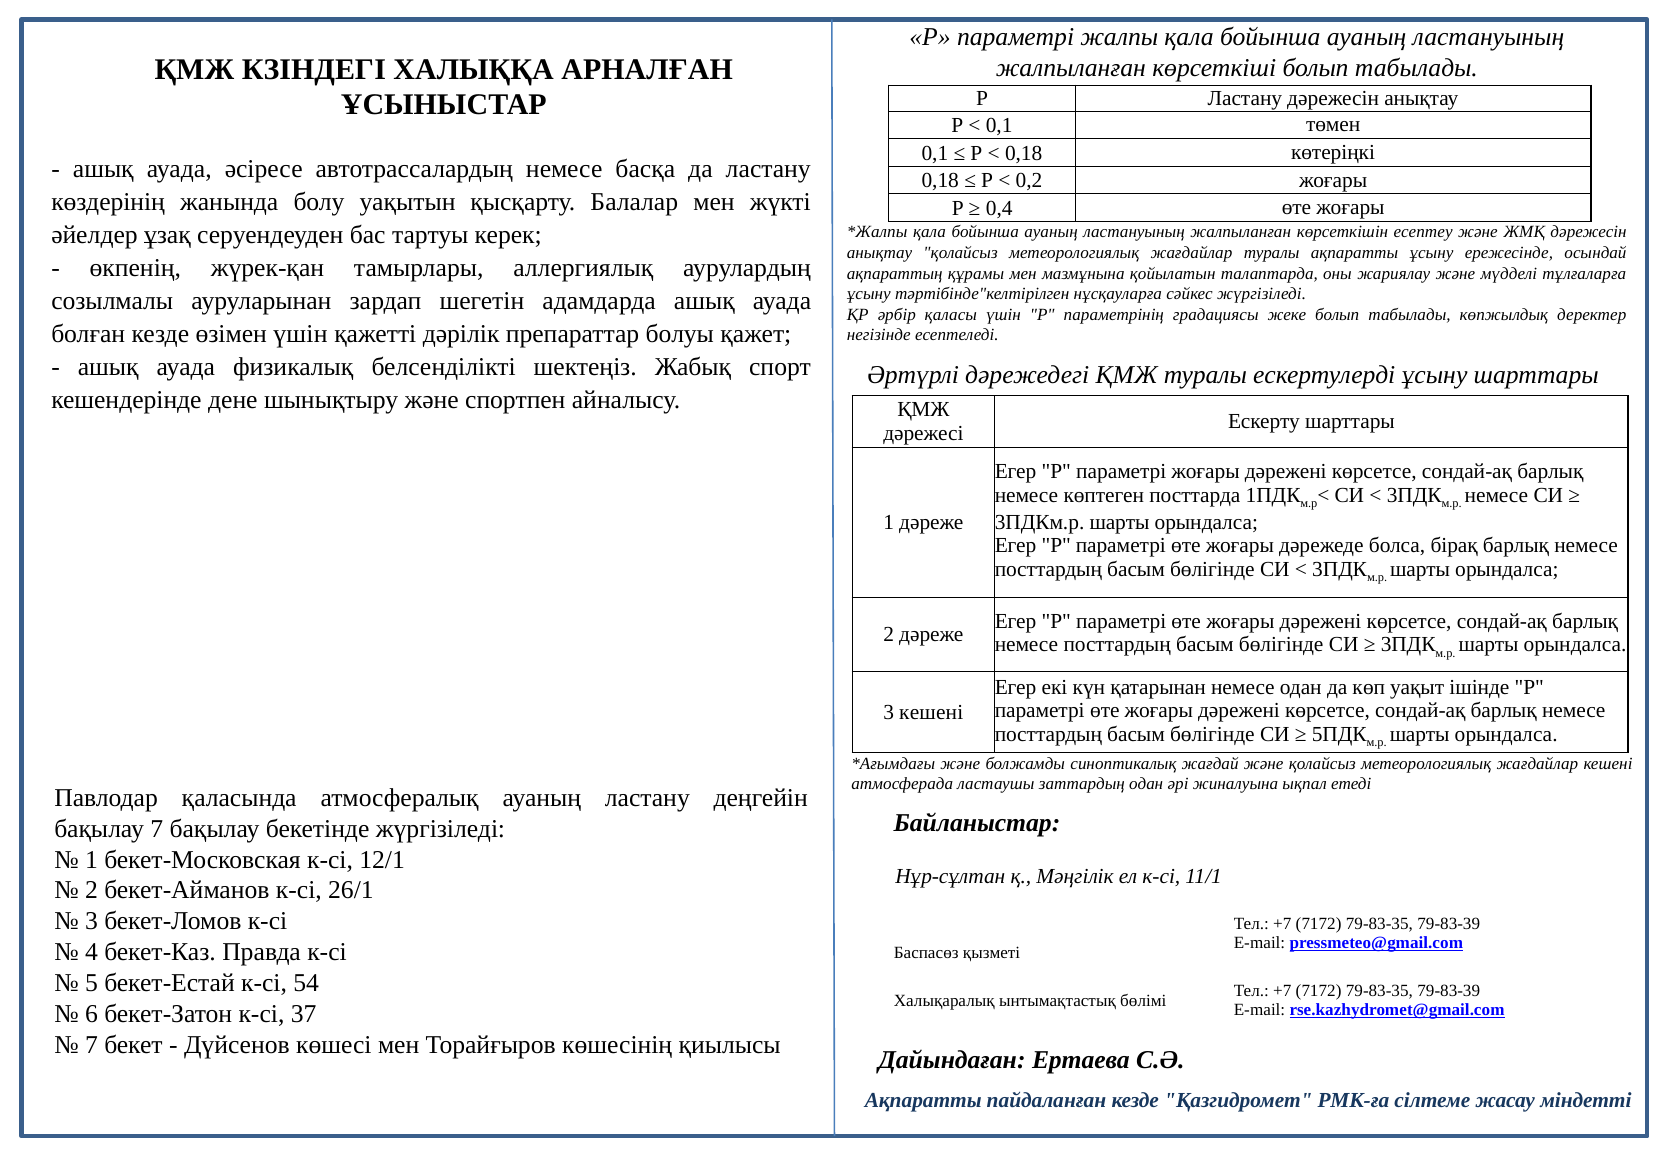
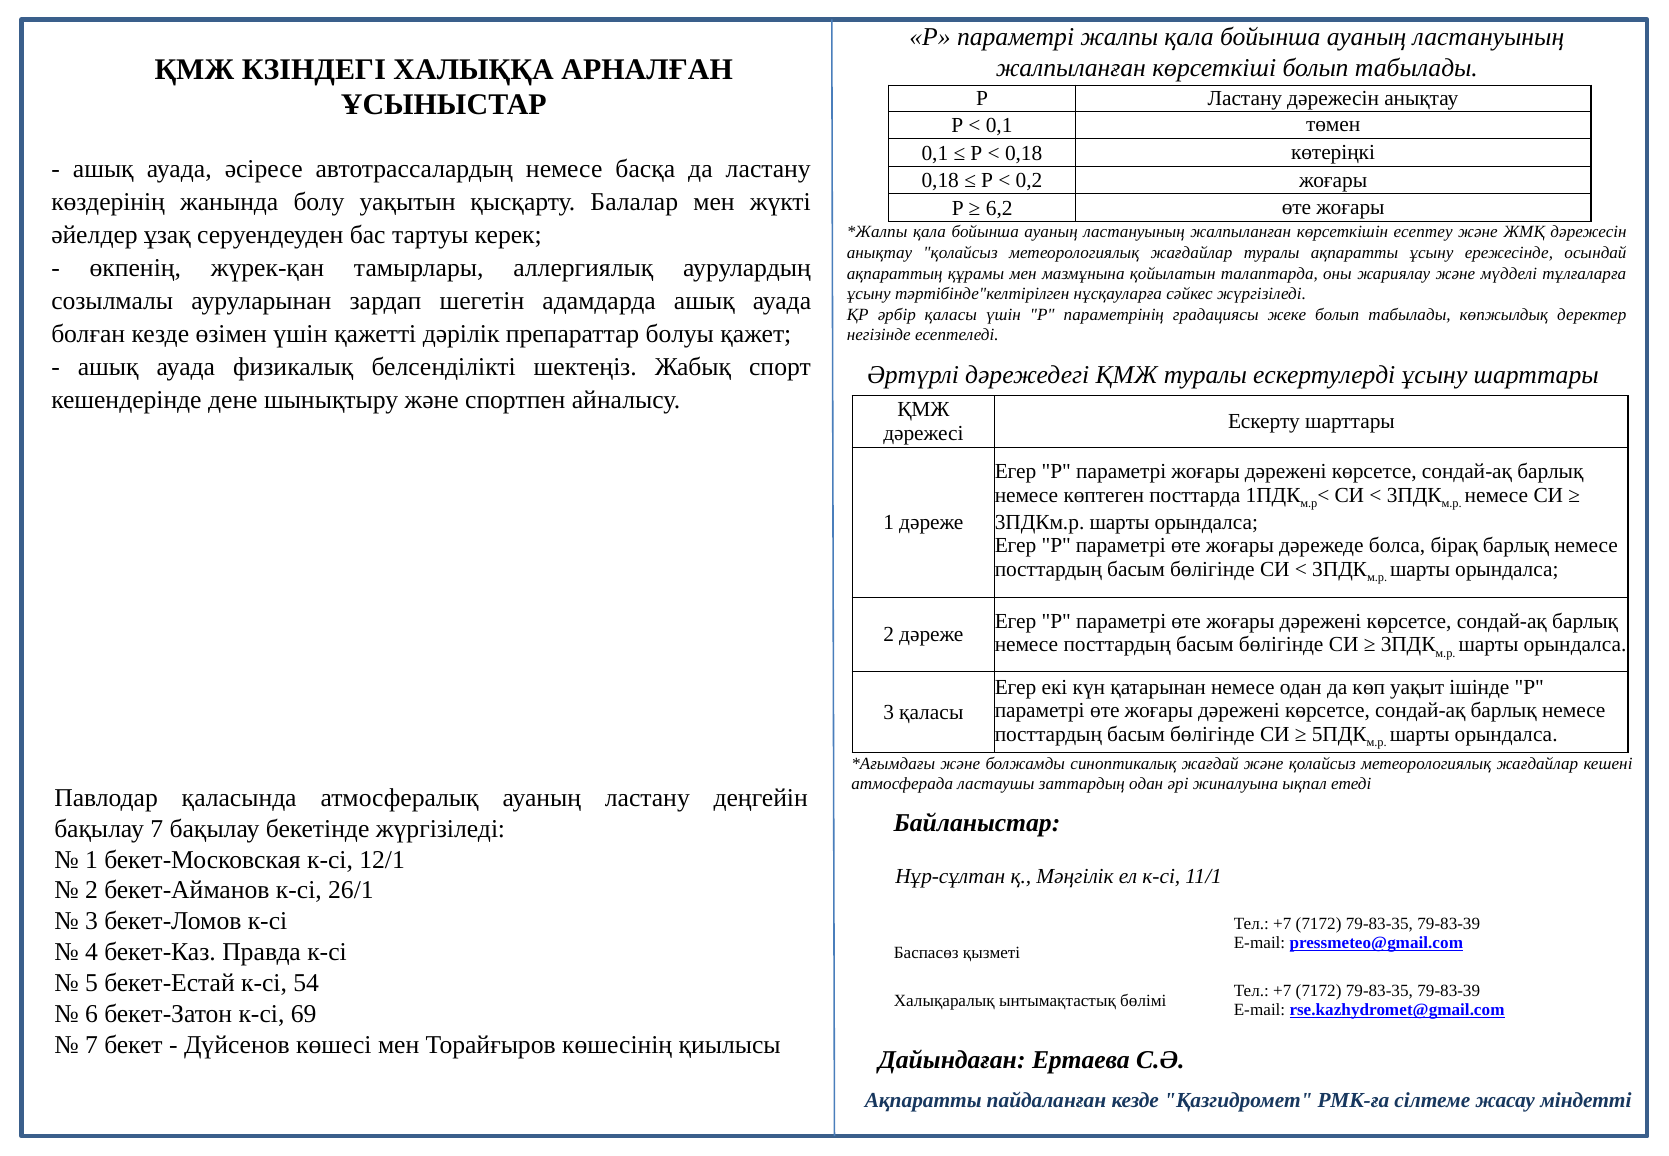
0,4: 0,4 -> 6,2
3 кешені: кешені -> қаласы
37: 37 -> 69
